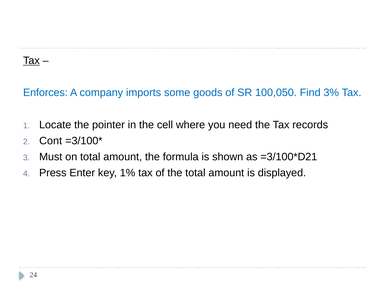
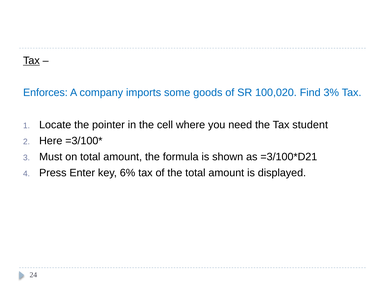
100,050: 100,050 -> 100,020
records: records -> student
Cont: Cont -> Here
1%: 1% -> 6%
